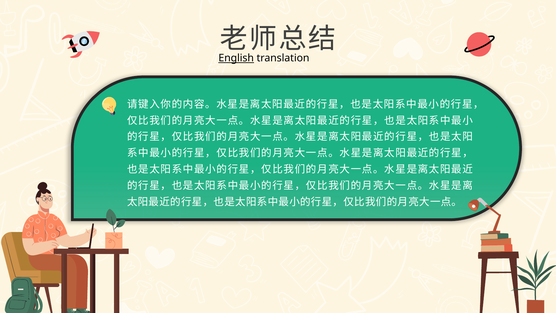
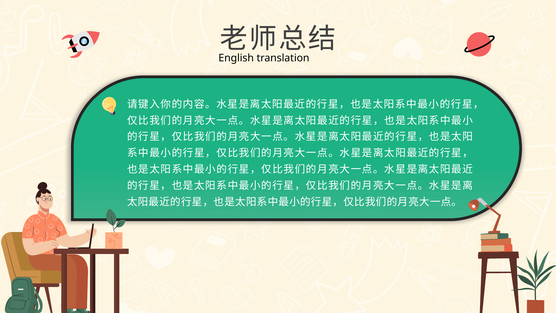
English underline: present -> none
